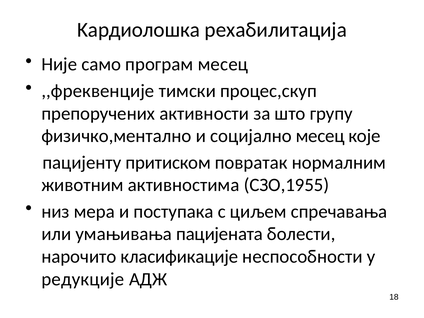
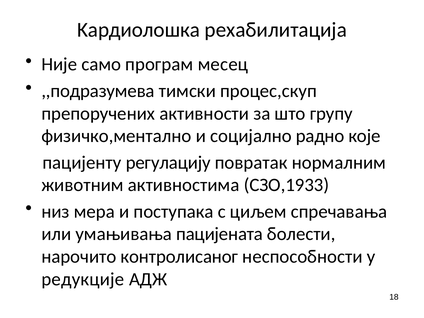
,,фреквенције: ,,фреквенције -> ,,подразумева
социјално месец: месец -> радно
притиском: притиском -> регулацију
СЗО,1955: СЗО,1955 -> СЗО,1933
класификације: класификације -> контролисаног
